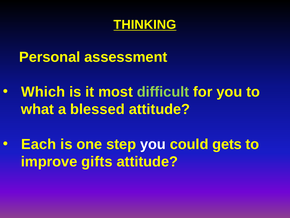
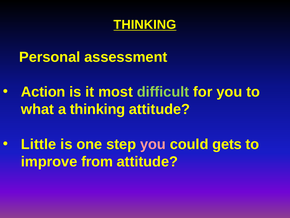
Which: Which -> Action
a blessed: blessed -> thinking
Each: Each -> Little
you at (153, 144) colour: white -> pink
gifts: gifts -> from
